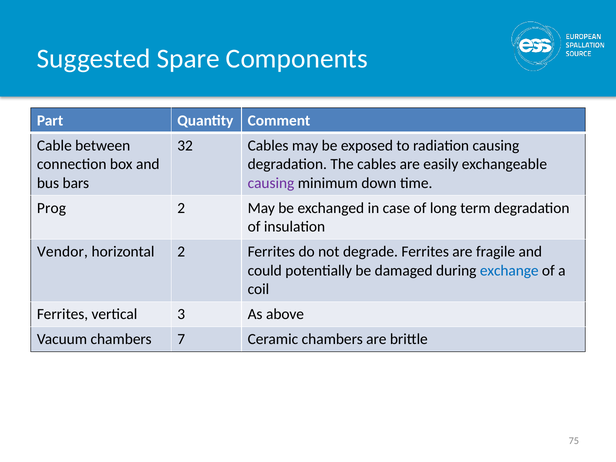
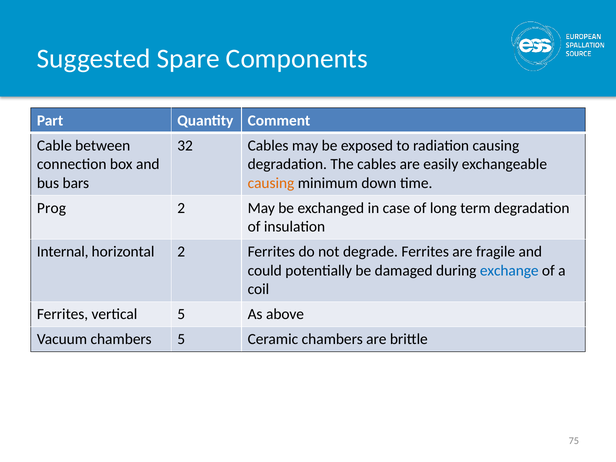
causing at (271, 183) colour: purple -> orange
Vendor: Vendor -> Internal
vertical 3: 3 -> 5
chambers 7: 7 -> 5
